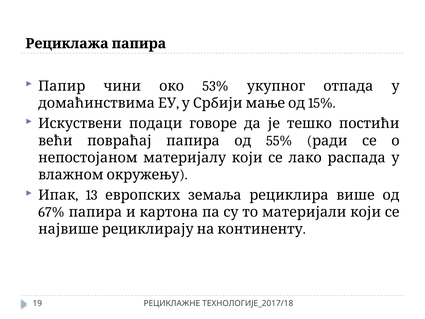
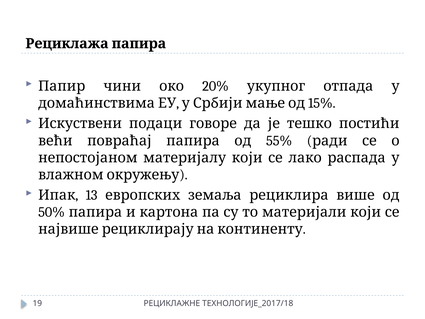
53%: 53% -> 20%
67%: 67% -> 50%
